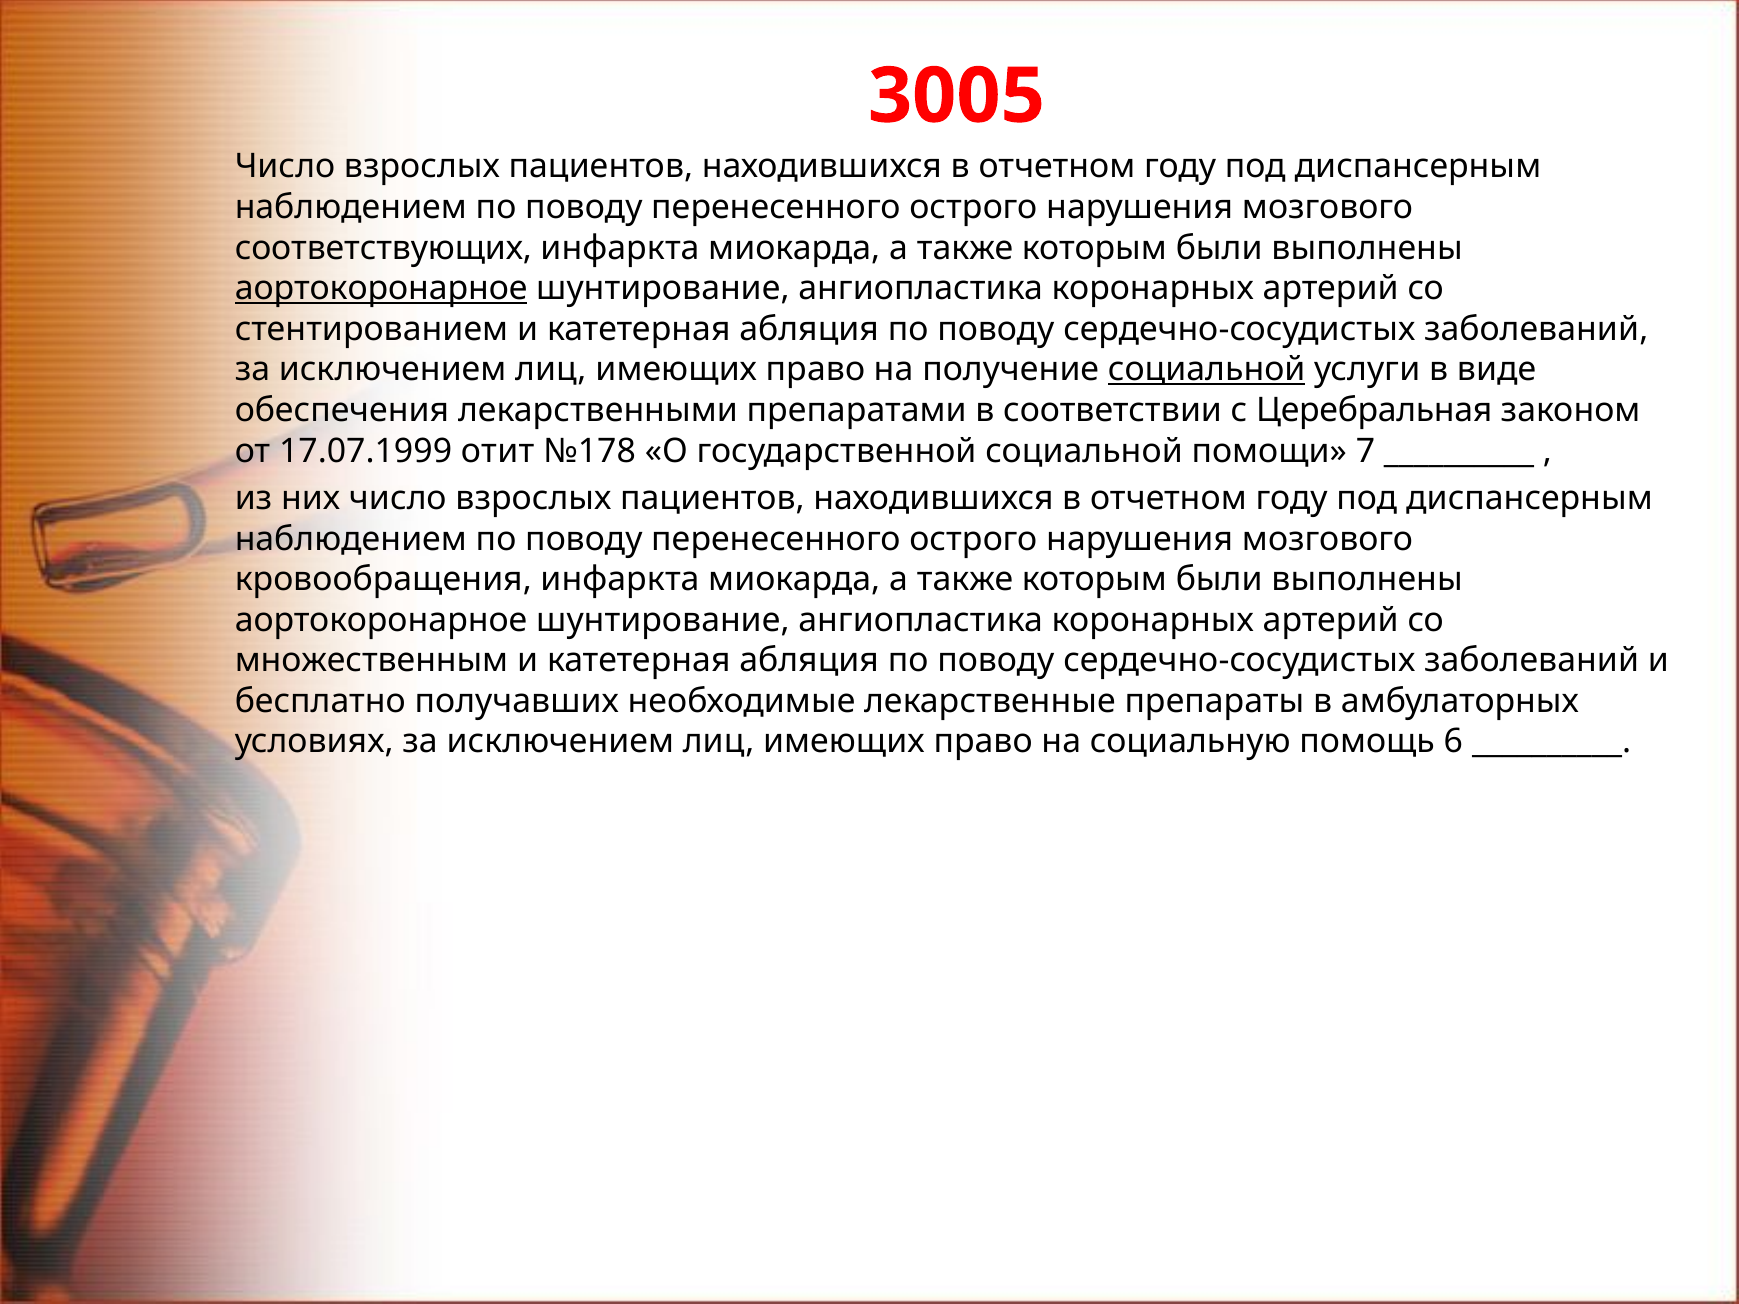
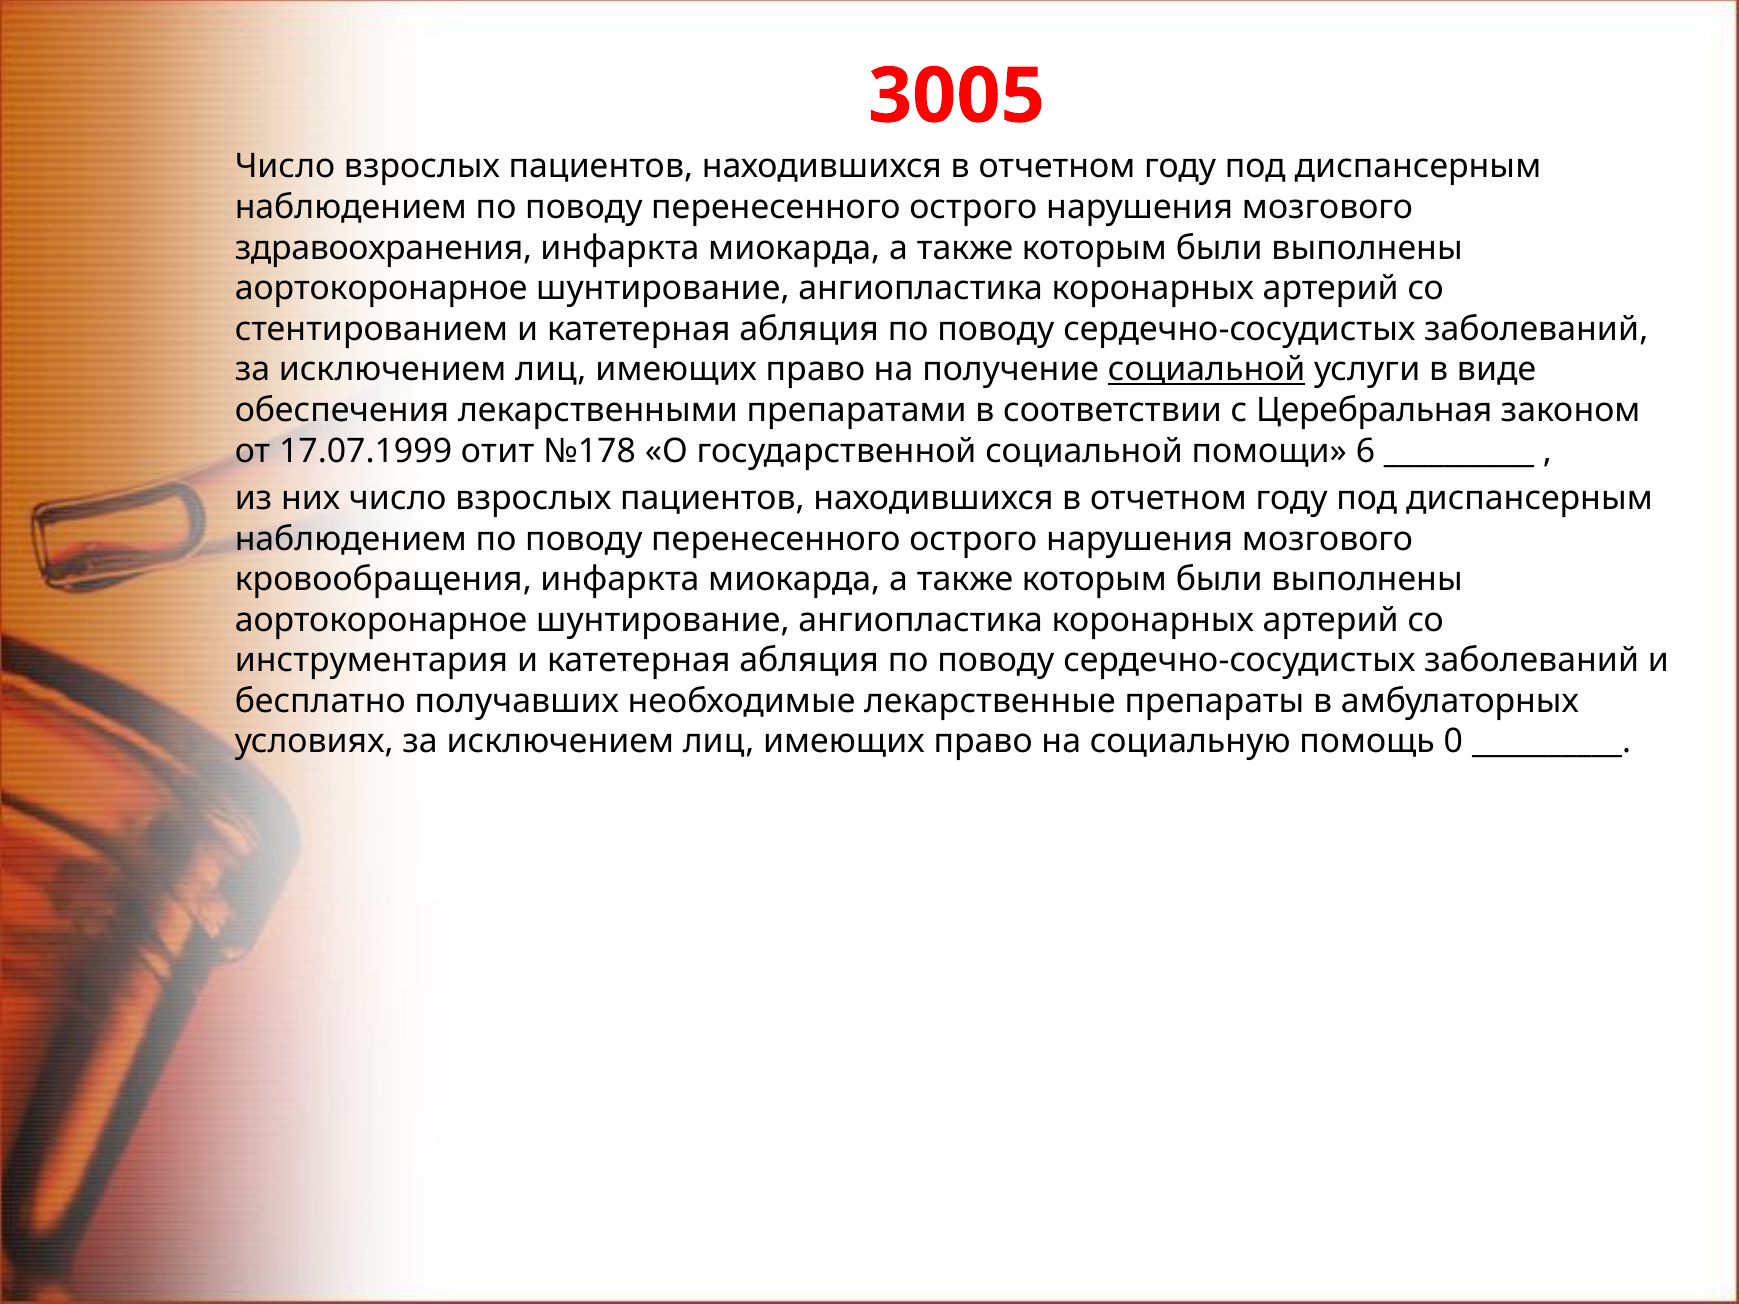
соответствующих: соответствующих -> здравоохранения
аортокоронарное at (381, 289) underline: present -> none
7: 7 -> 6
множественным: множественным -> инструментария
6: 6 -> 0
